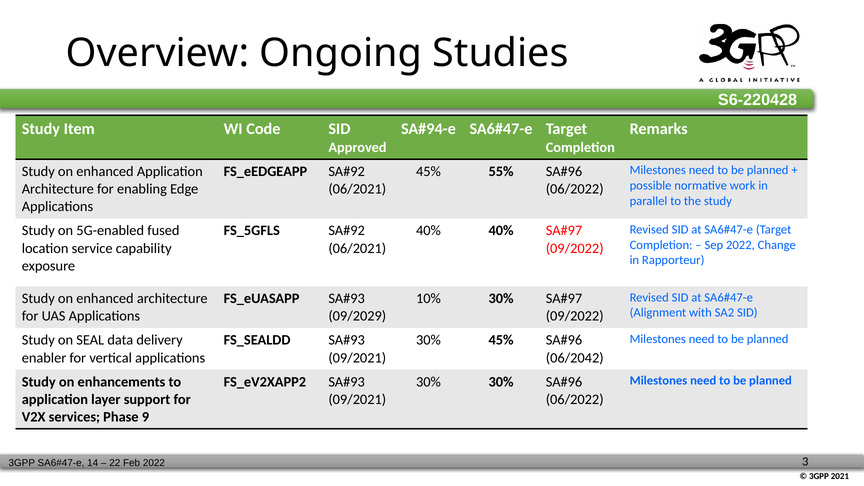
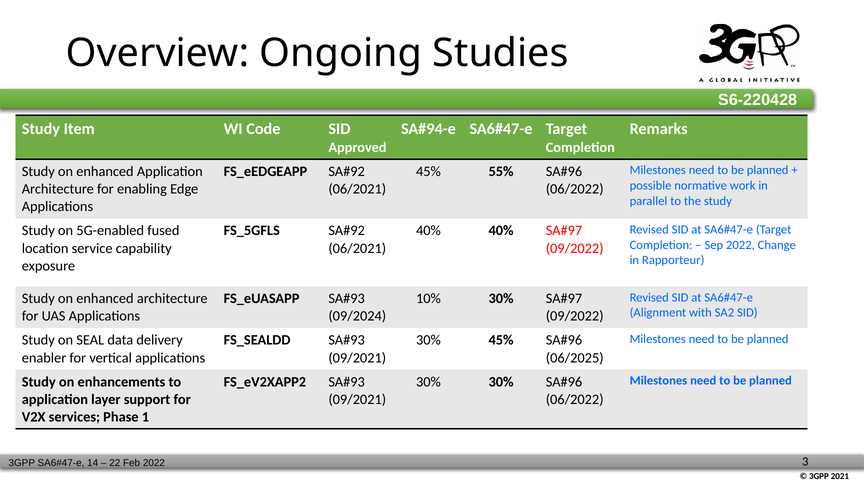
09/2029: 09/2029 -> 09/2024
06/2042: 06/2042 -> 06/2025
9: 9 -> 1
